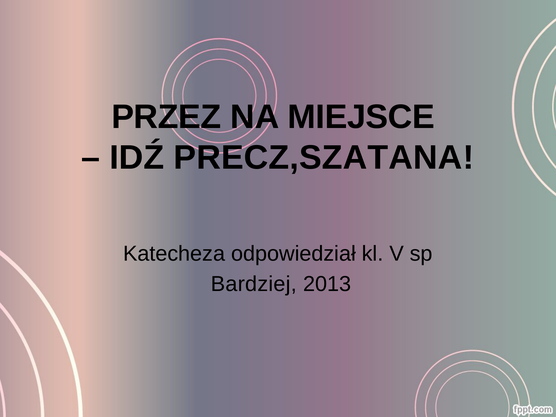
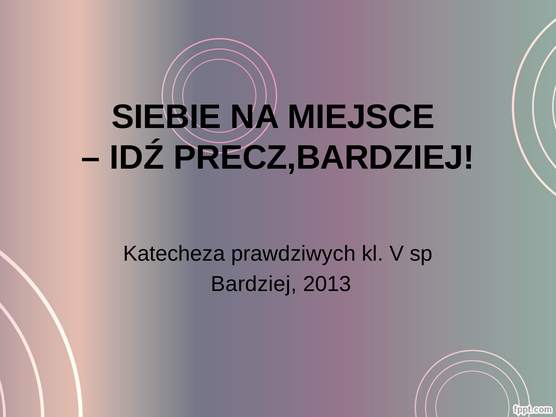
PRZEZ: PRZEZ -> SIEBIE
PRECZ,SZATANA: PRECZ,SZATANA -> PRECZ,BARDZIEJ
odpowiedział: odpowiedział -> prawdziwych
